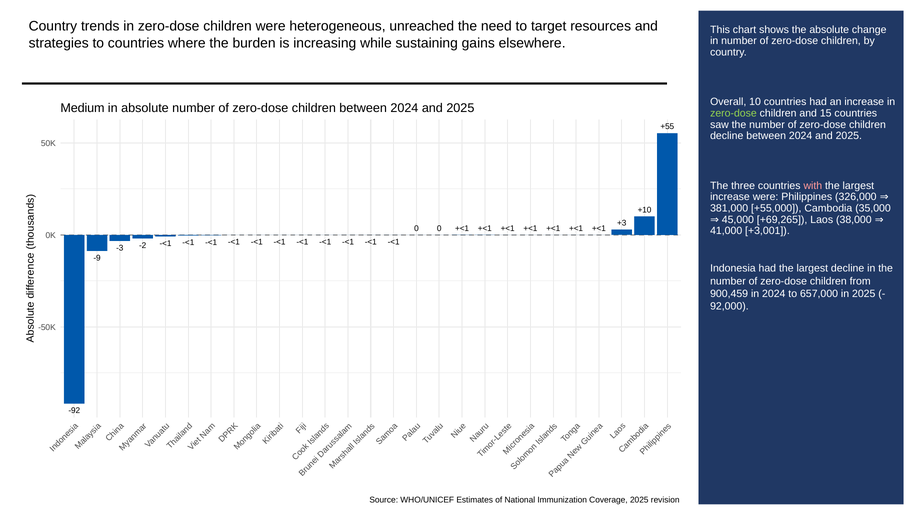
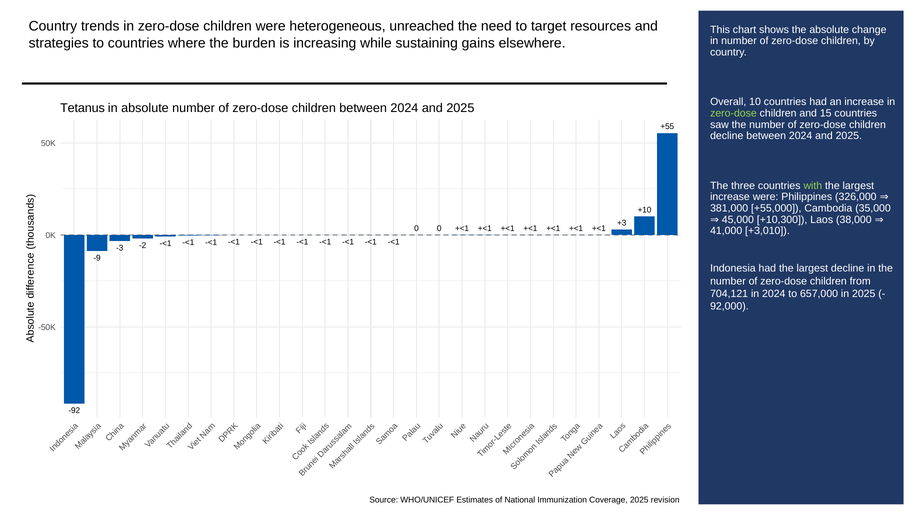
Medium: Medium -> Tetanus
with colour: pink -> light green
+69,265: +69,265 -> +10,300
+3,001: +3,001 -> +3,010
900,459: 900,459 -> 704,121
